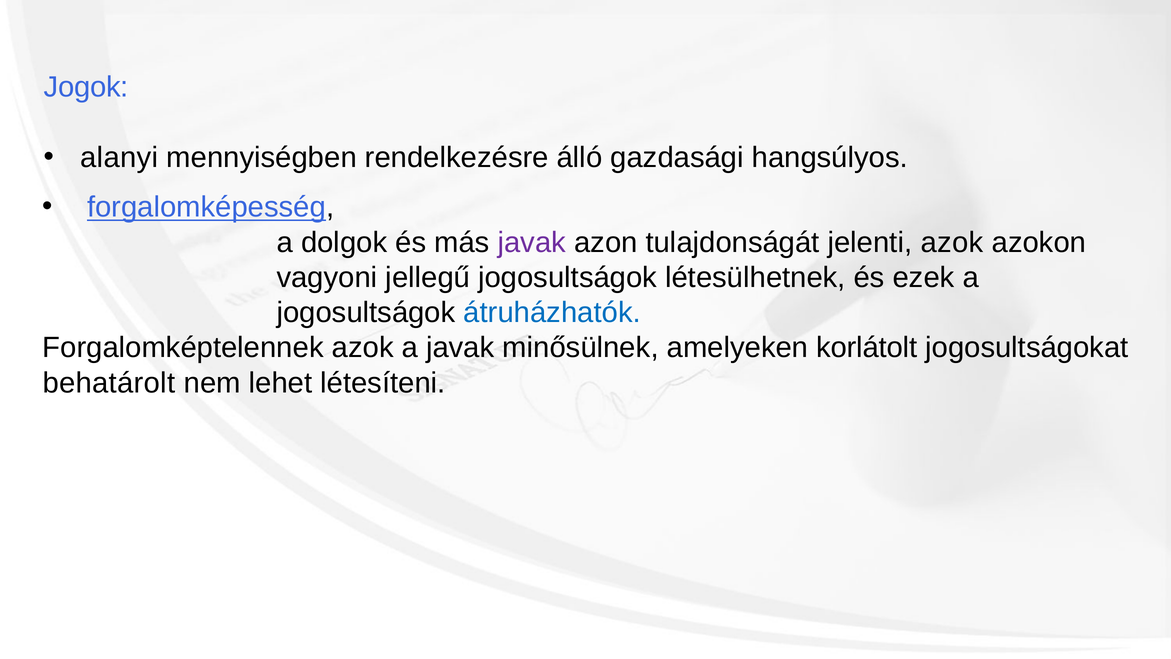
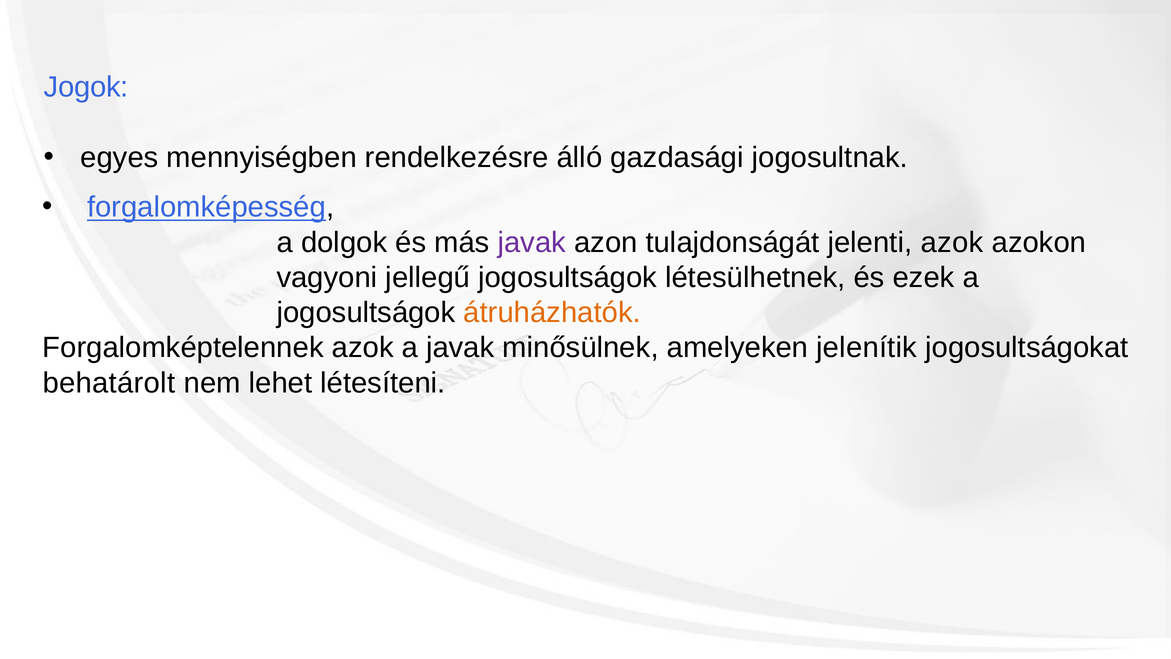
alanyi: alanyi -> egyes
hangsúlyos: hangsúlyos -> jogosultnak
átruházhatók colour: blue -> orange
korlátolt: korlátolt -> jelenítik
